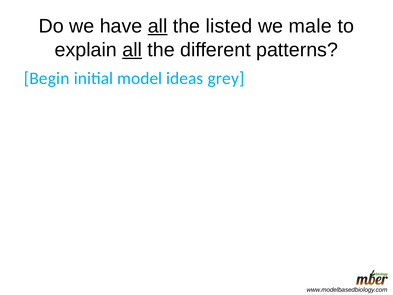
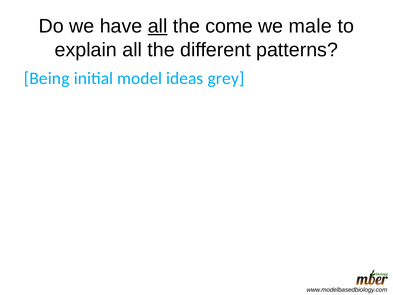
listed: listed -> come
all at (132, 50) underline: present -> none
Begin: Begin -> Being
